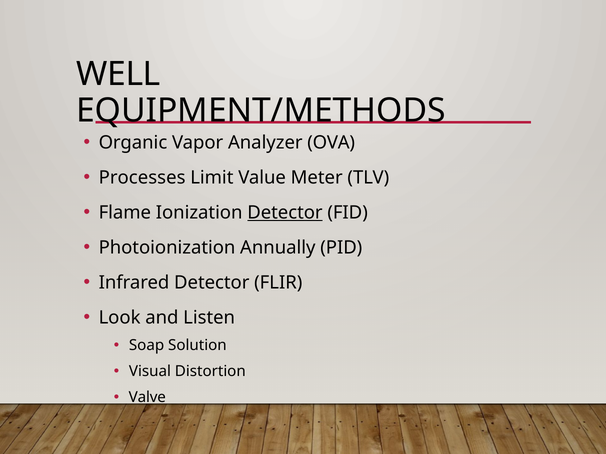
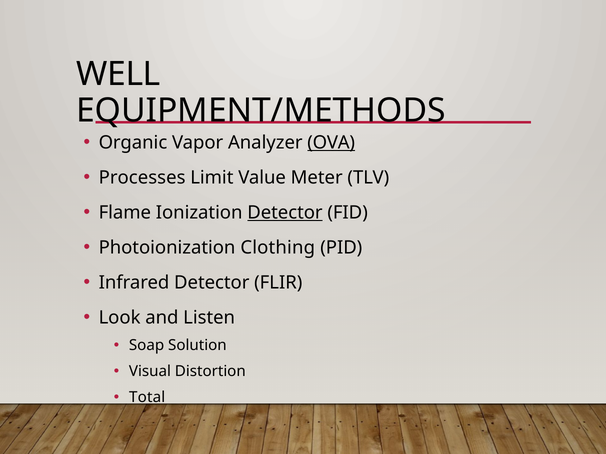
OVA underline: none -> present
Annually: Annually -> Clothing
Valve: Valve -> Total
